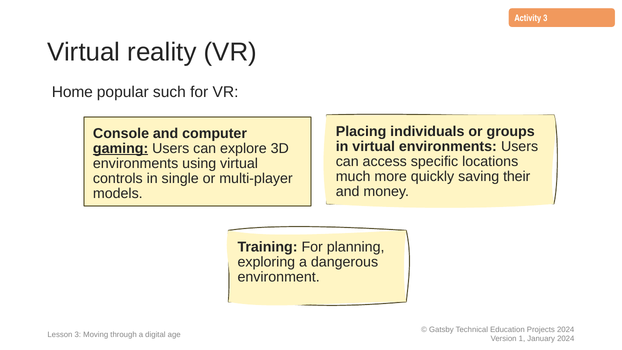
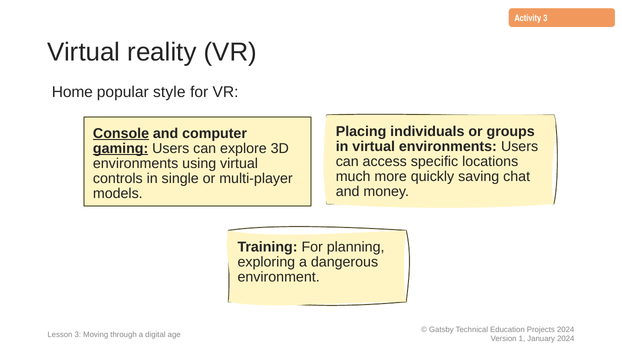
such: such -> style
Console underline: none -> present
their: their -> chat
